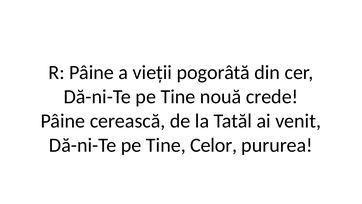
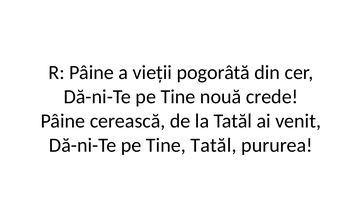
Tine Celor: Celor -> Tatăl
